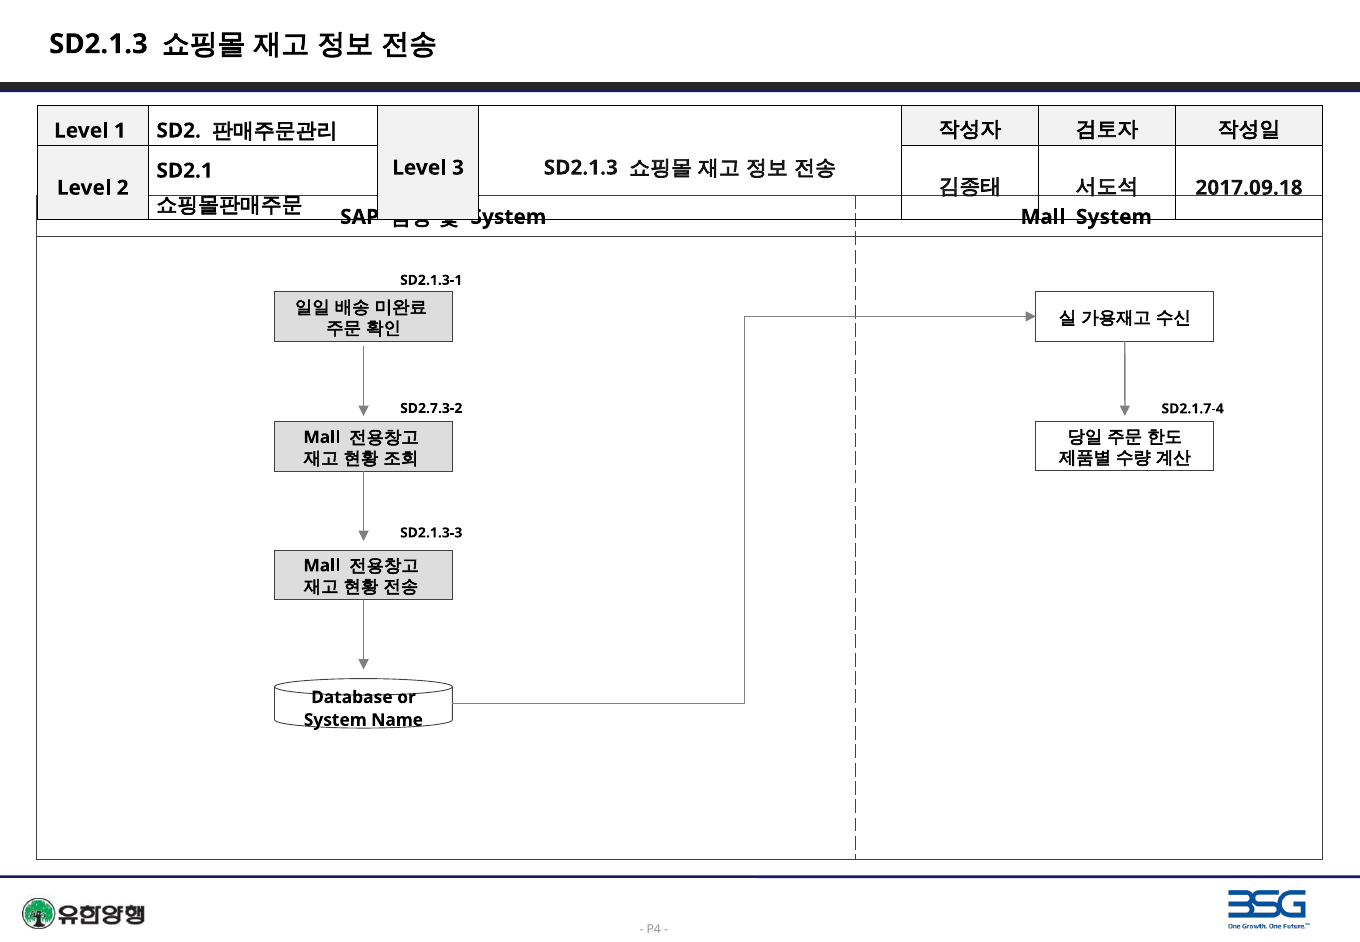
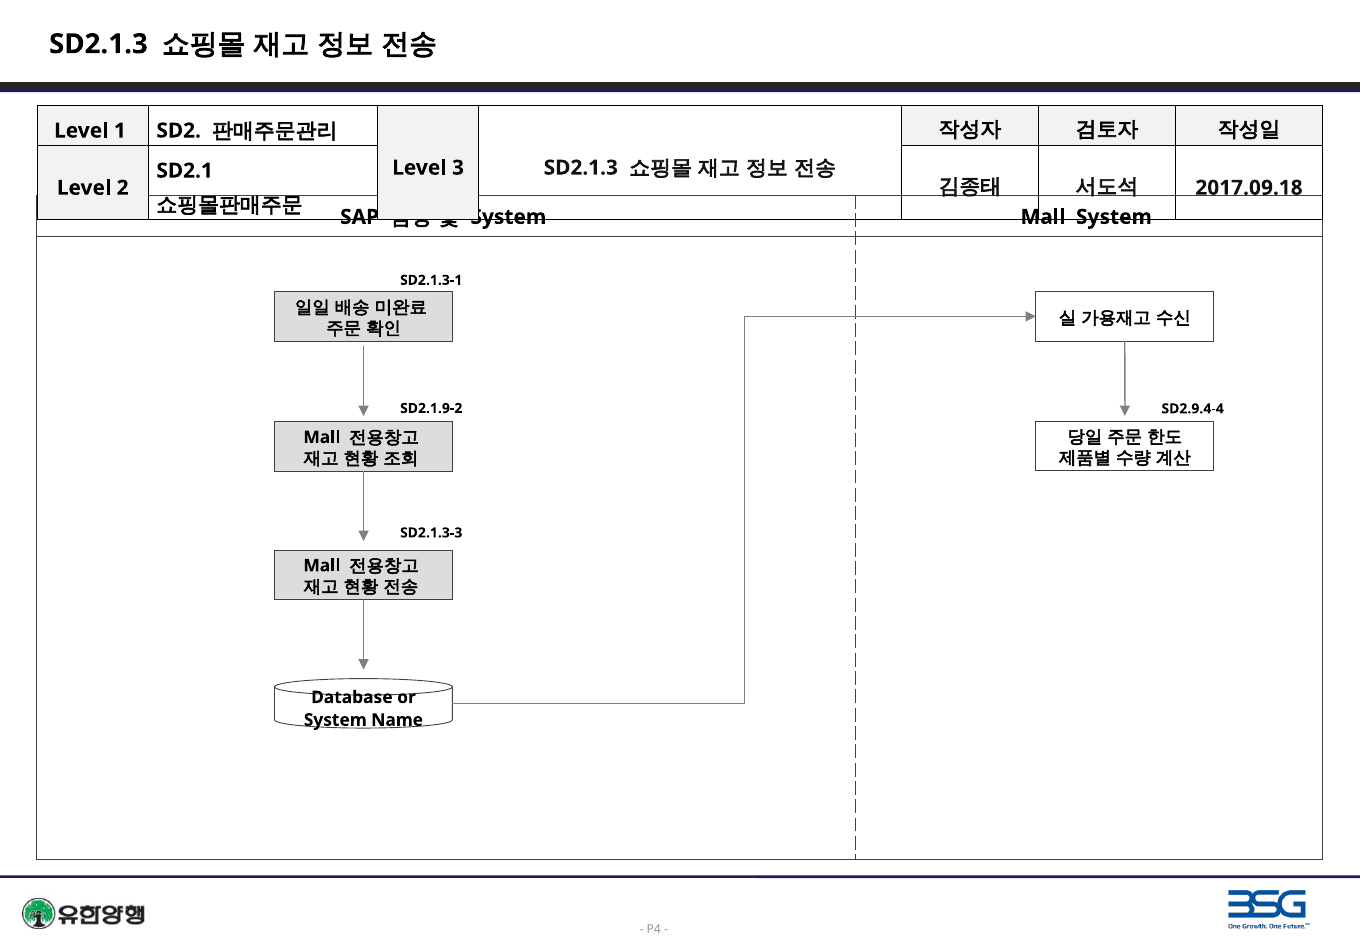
SD2.7.3-2: SD2.7.3-2 -> SD2.1.9-2
SD2.1.7-4: SD2.1.7-4 -> SD2.9.4-4
